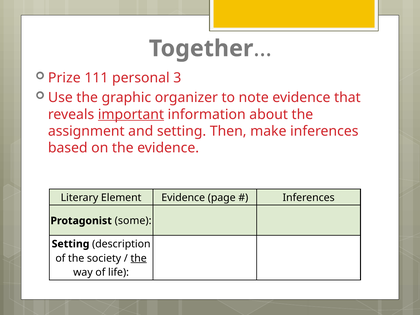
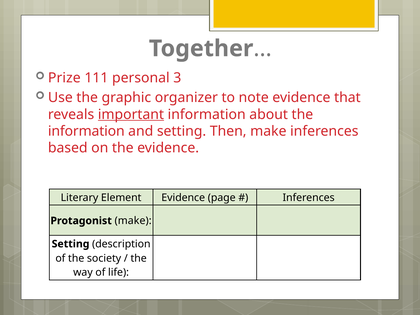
assignment at (86, 131): assignment -> information
Protagonist some: some -> make
the at (139, 258) underline: present -> none
